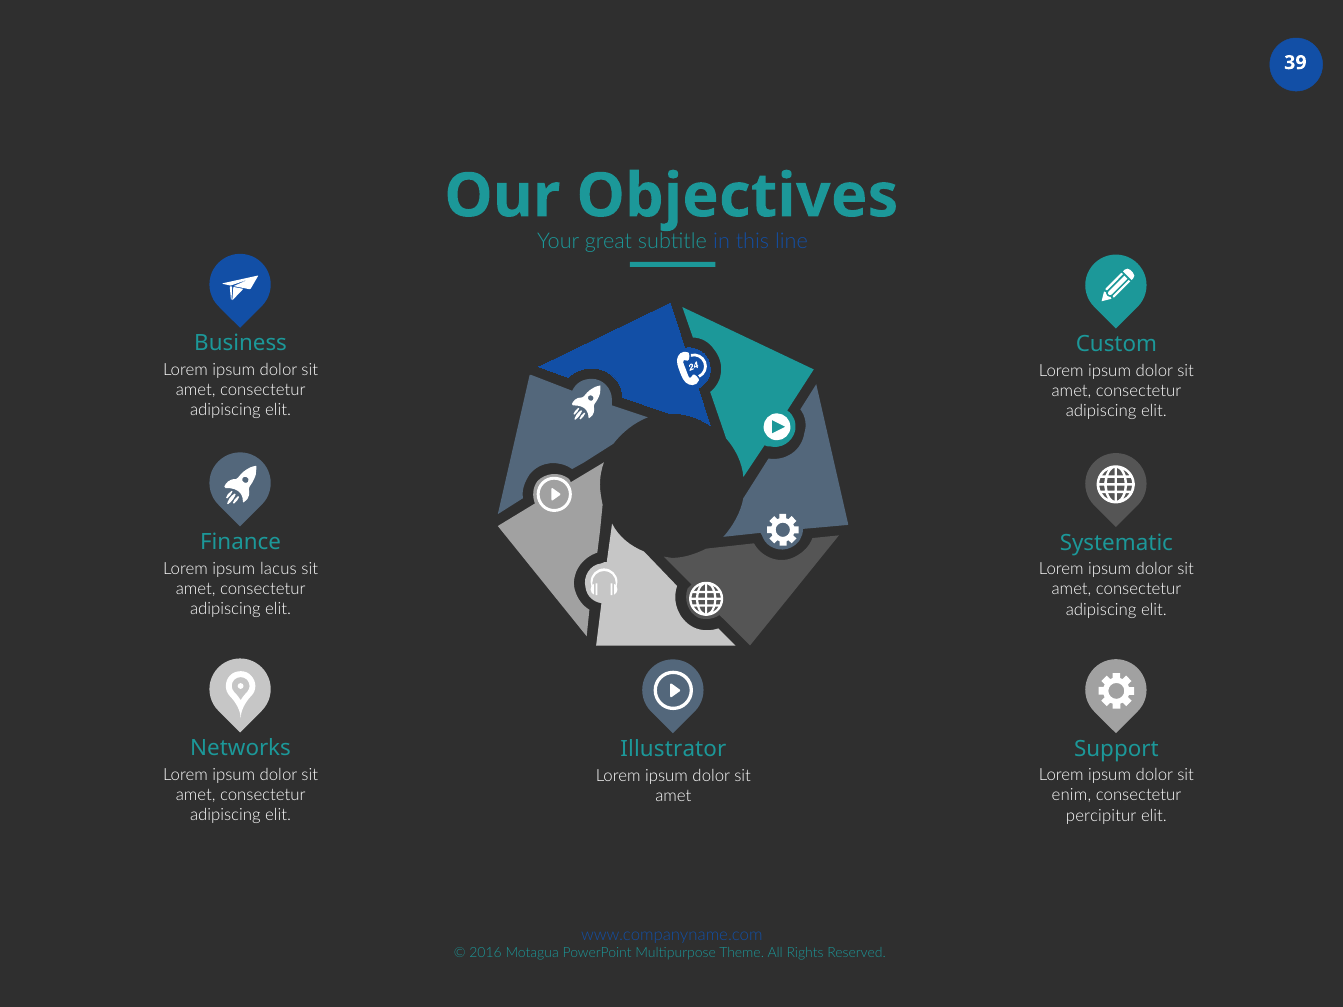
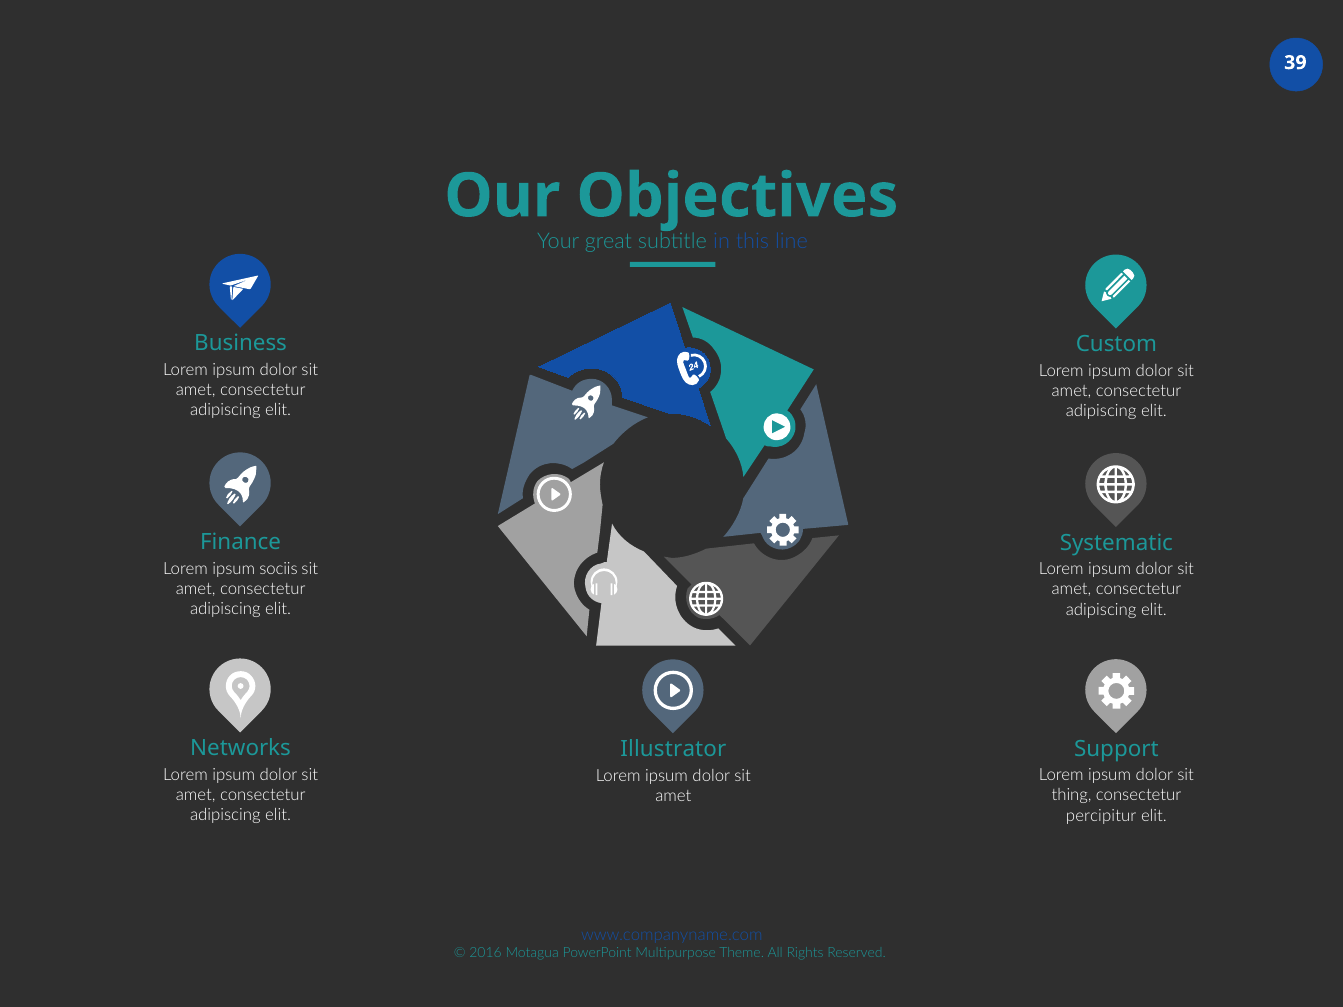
lacus: lacus -> sociis
enim: enim -> thing
